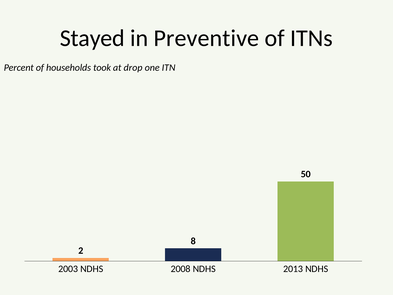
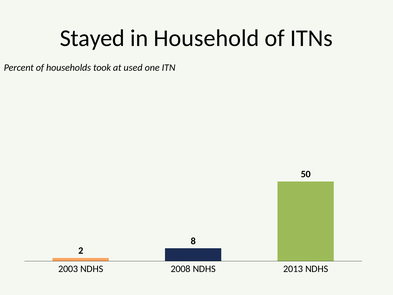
Preventive: Preventive -> Household
drop: drop -> used
